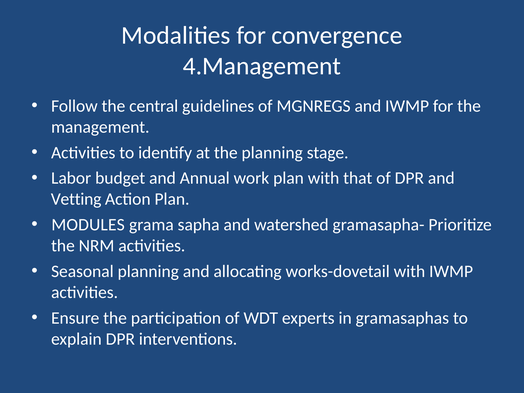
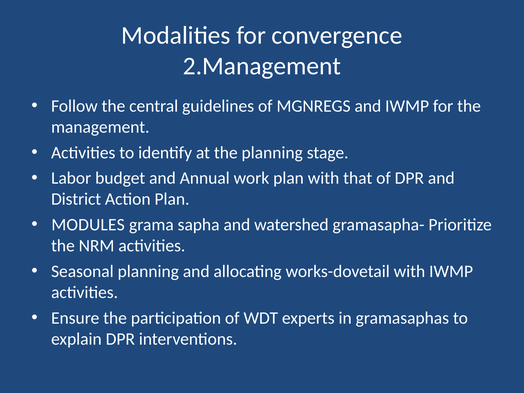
4.Management: 4.Management -> 2.Management
Vetting: Vetting -> District
